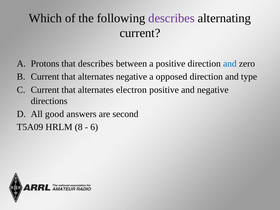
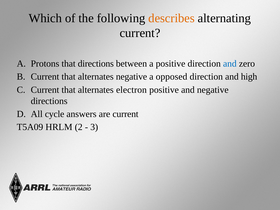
describes at (172, 18) colour: purple -> orange
that describes: describes -> directions
type: type -> high
good: good -> cycle
are second: second -> current
8: 8 -> 2
6: 6 -> 3
